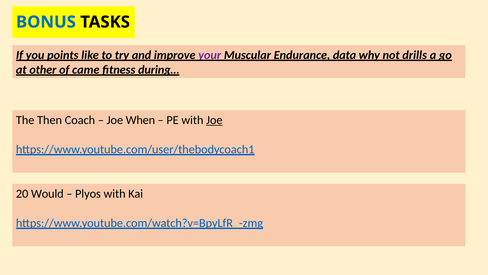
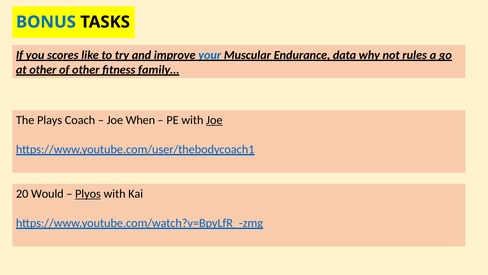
points: points -> scores
your colour: purple -> blue
drills: drills -> rules
of came: came -> other
during…: during… -> family…
Then: Then -> Plays
Plyos underline: none -> present
